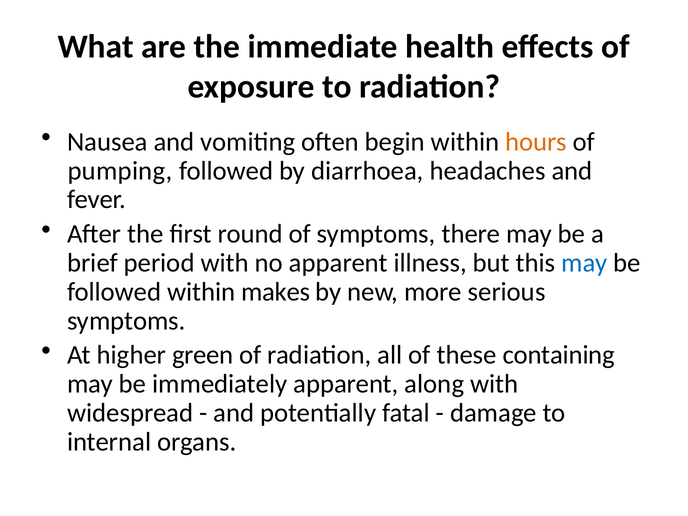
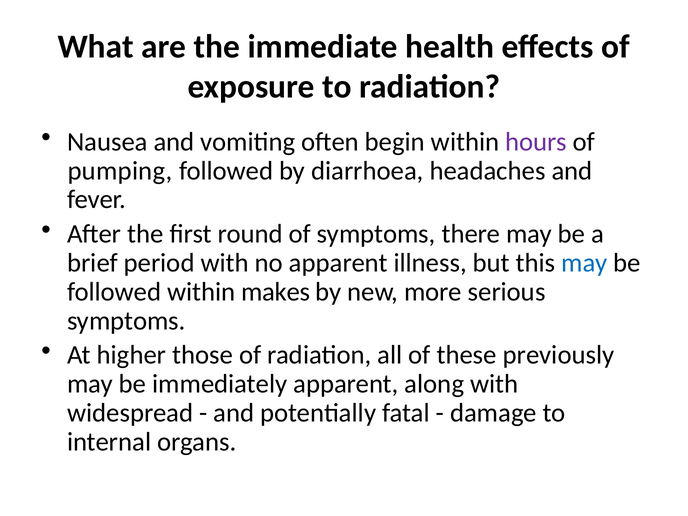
hours colour: orange -> purple
green: green -> those
containing: containing -> previously
